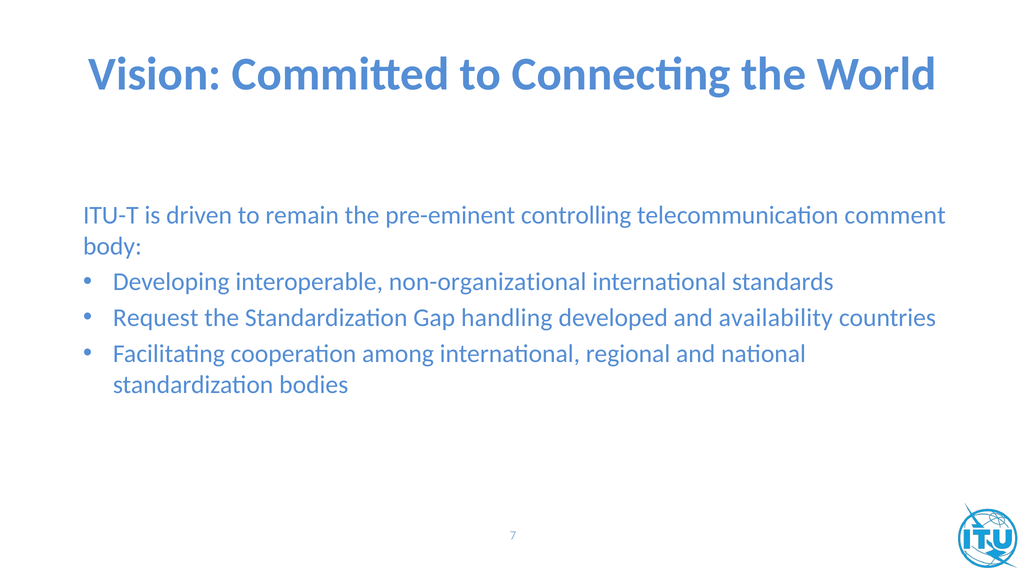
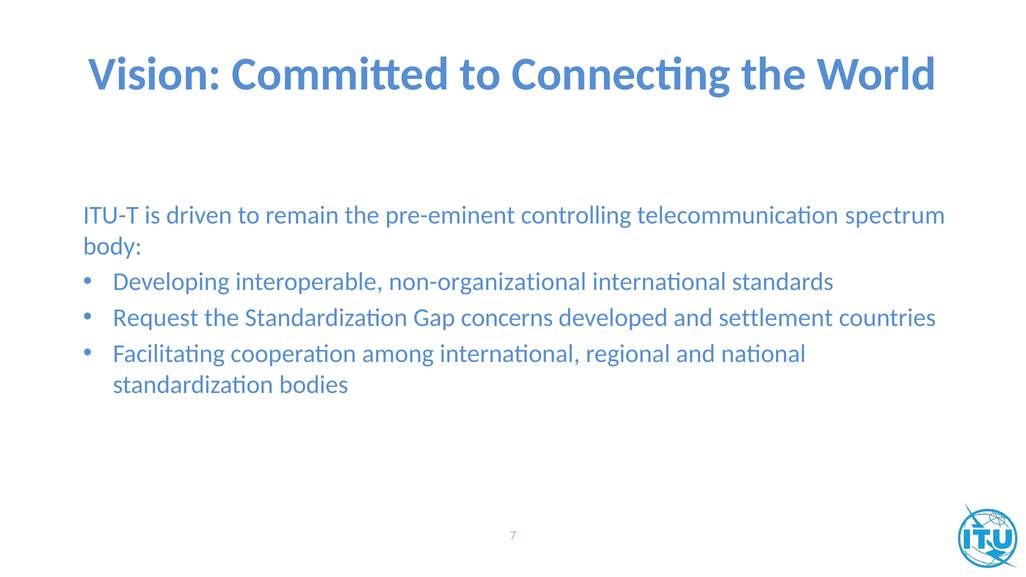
comment: comment -> spectrum
handling: handling -> concerns
availability: availability -> settlement
